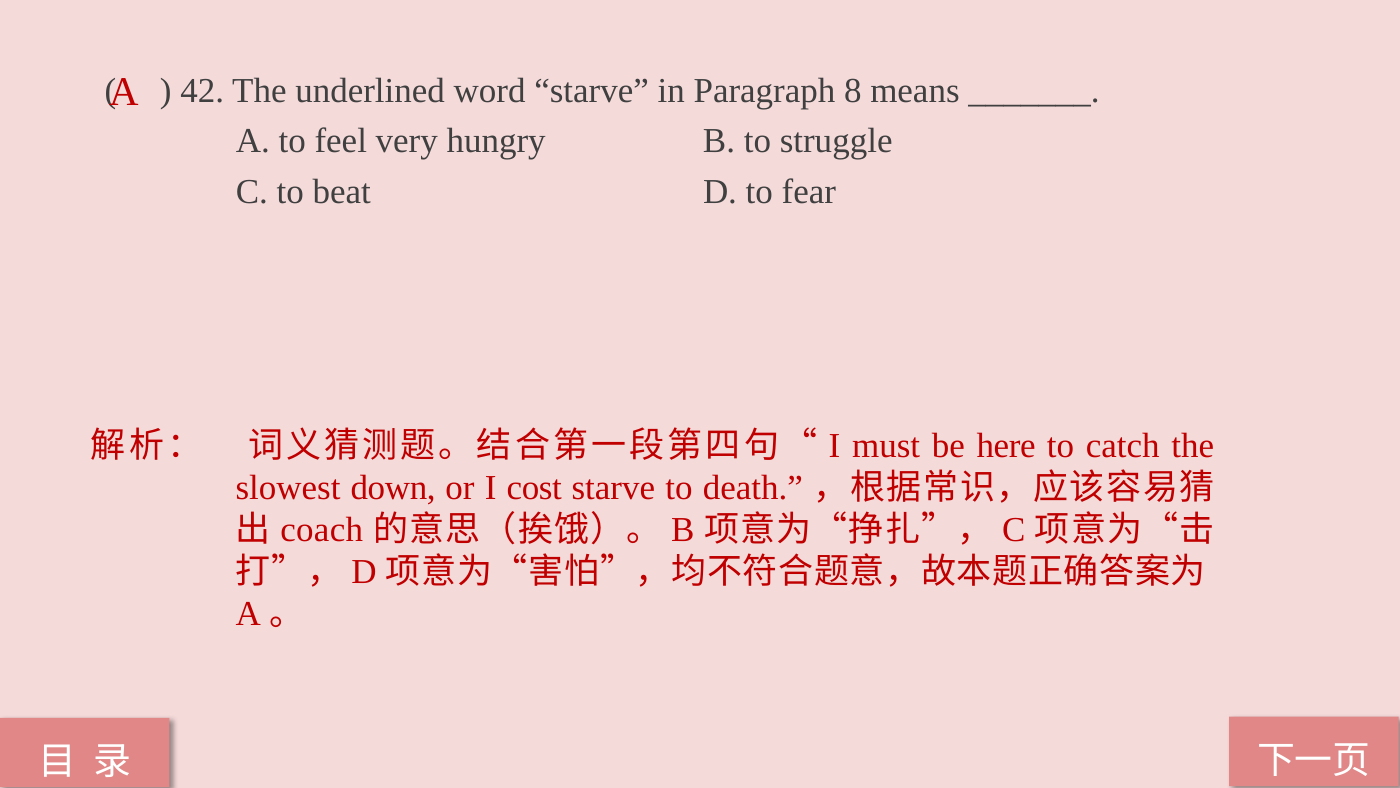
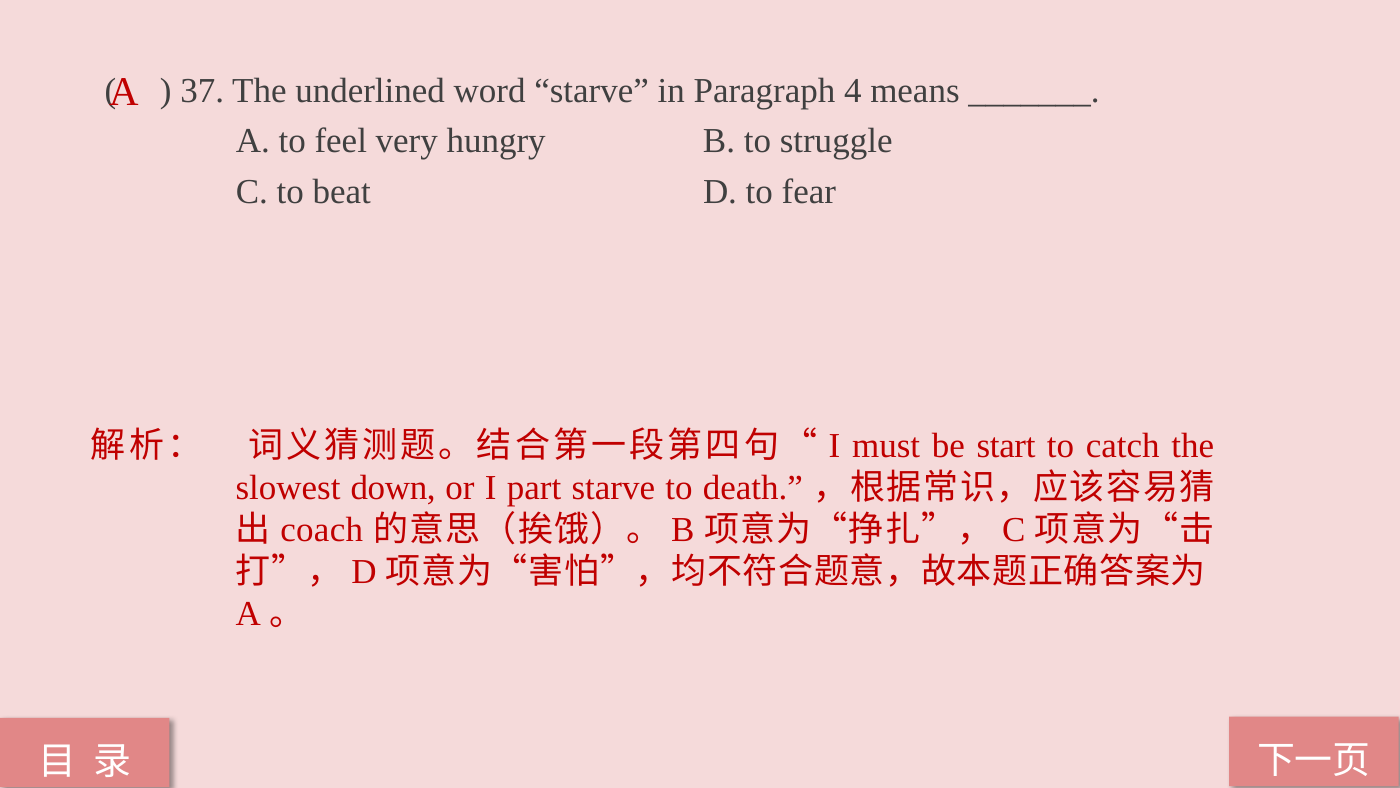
42: 42 -> 37
8: 8 -> 4
here: here -> start
cost: cost -> part
